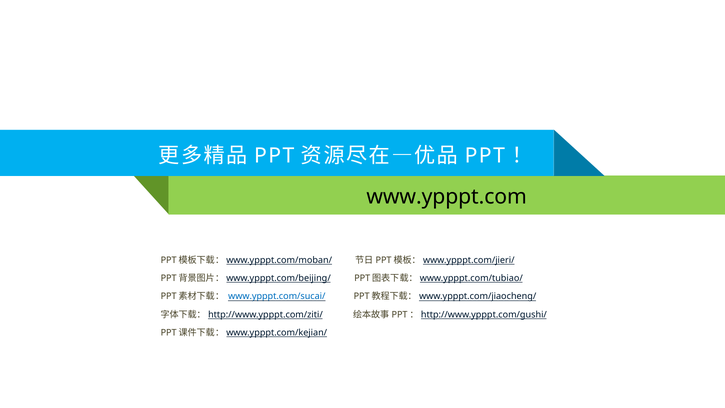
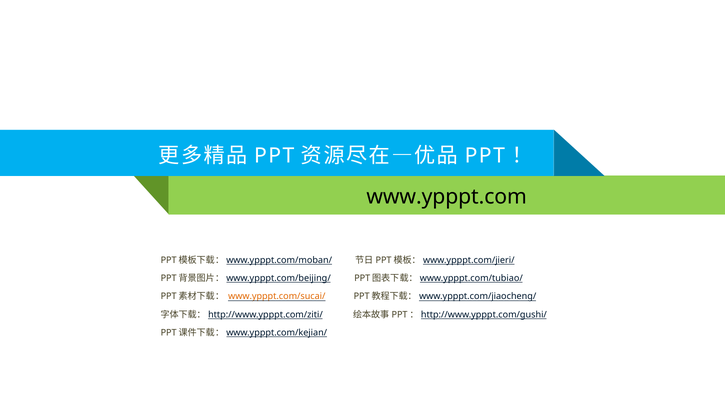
www.ypppt.com/sucai/ colour: blue -> orange
